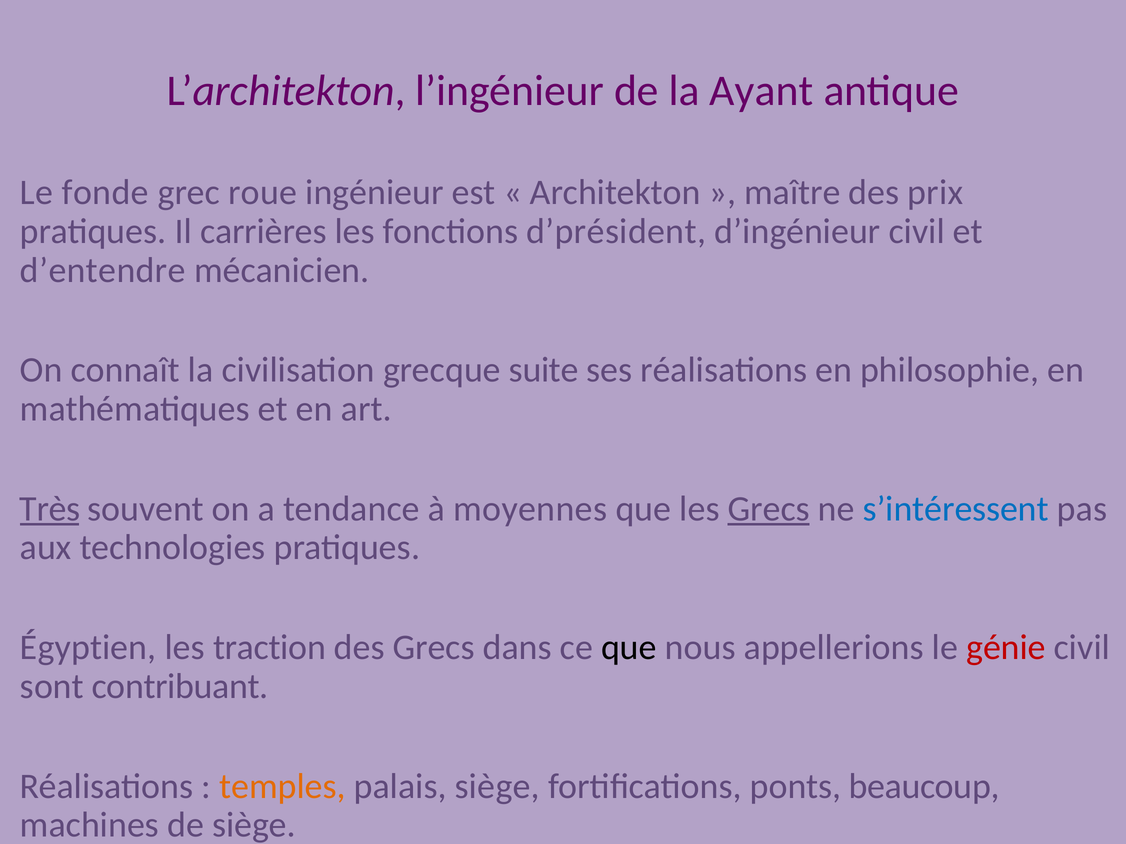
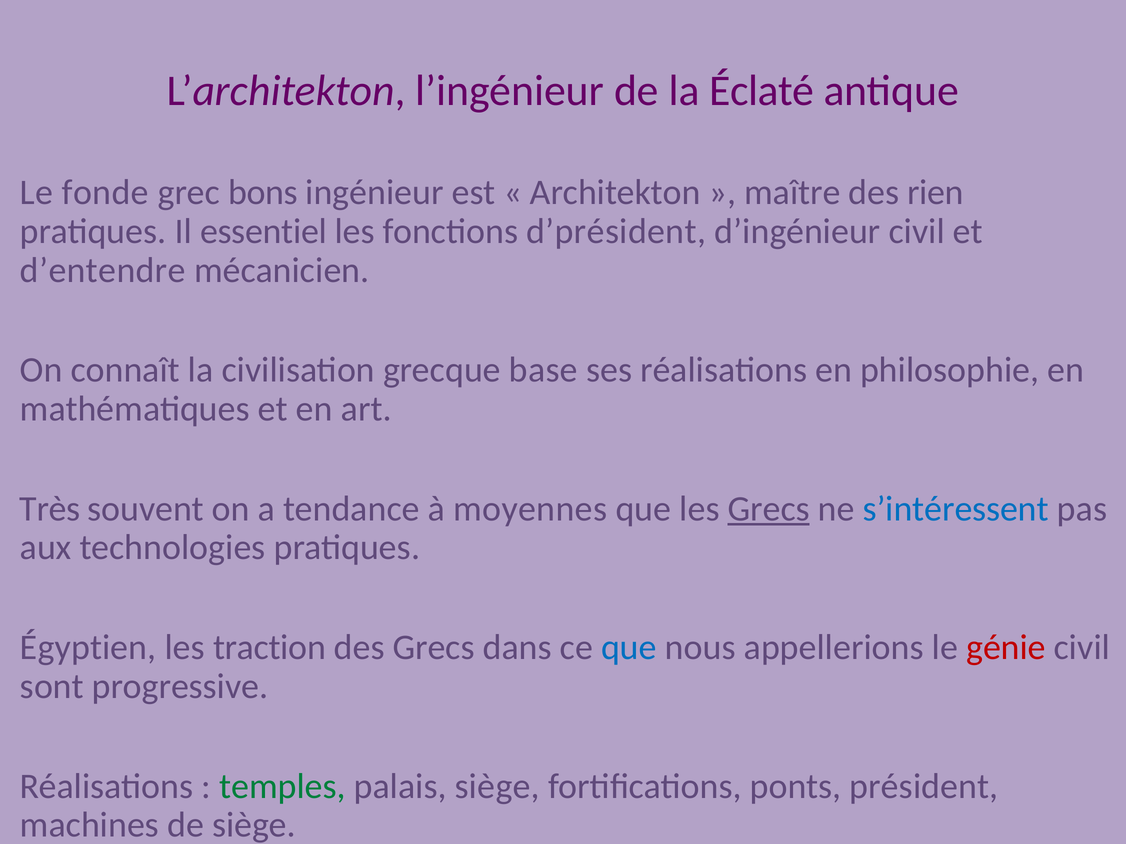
Ayant: Ayant -> Éclaté
roue: roue -> bons
prix: prix -> rien
carrières: carrières -> essentiel
suite: suite -> base
Très underline: present -> none
que at (629, 648) colour: black -> blue
contribuant: contribuant -> progressive
temples colour: orange -> green
beaucoup: beaucoup -> président
